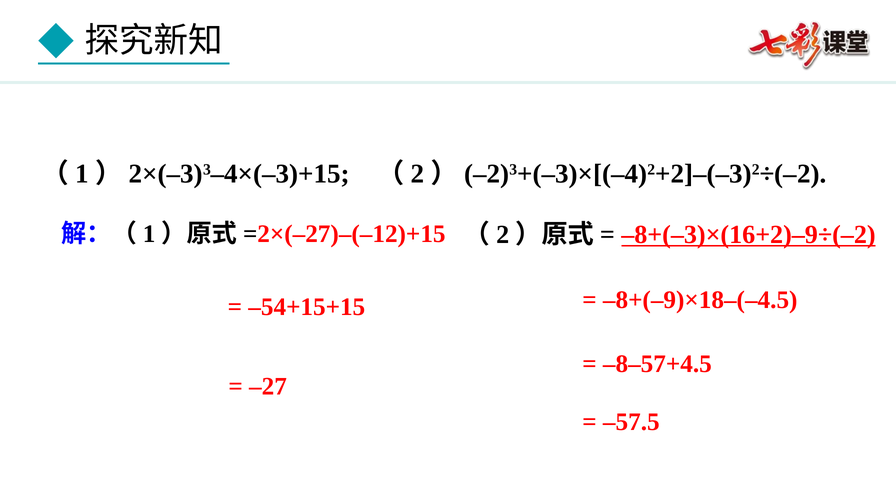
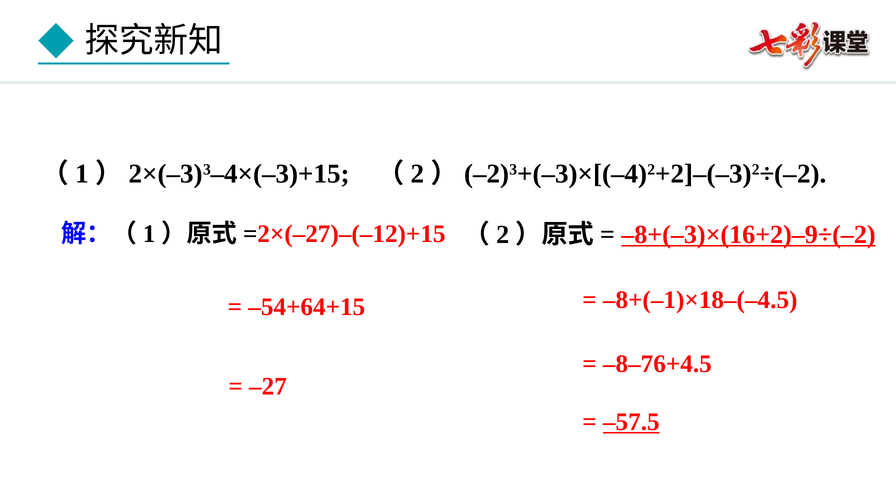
–8+(–9)×18–(–4.5: –8+(–9)×18–(–4.5 -> –8+(–1)×18–(–4.5
–54+15+15: –54+15+15 -> –54+64+15
–8–57+4.5: –8–57+4.5 -> –8–76+4.5
–57.5 underline: none -> present
